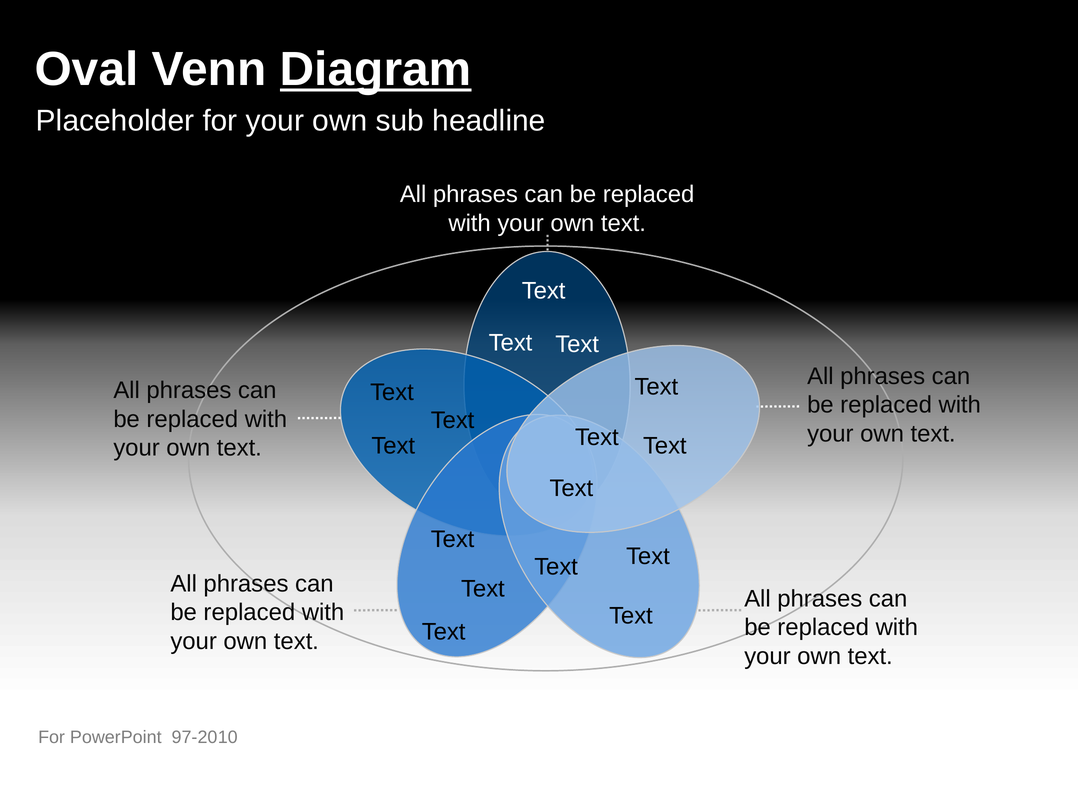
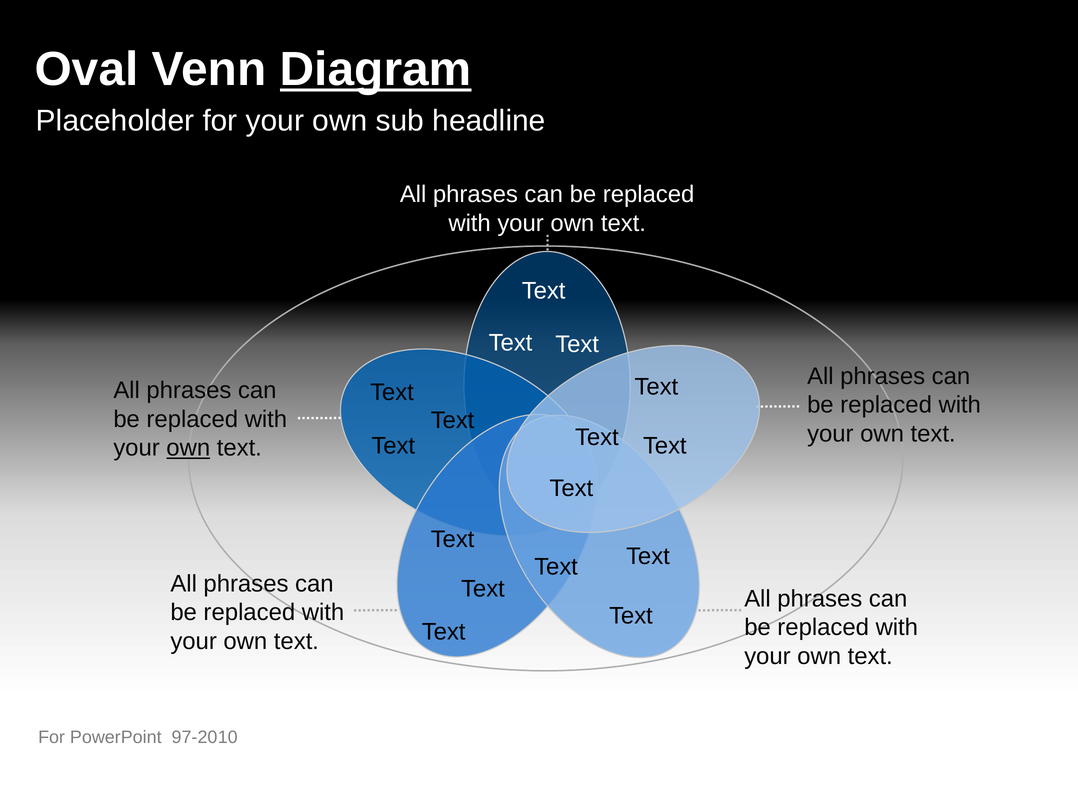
own at (188, 448) underline: none -> present
